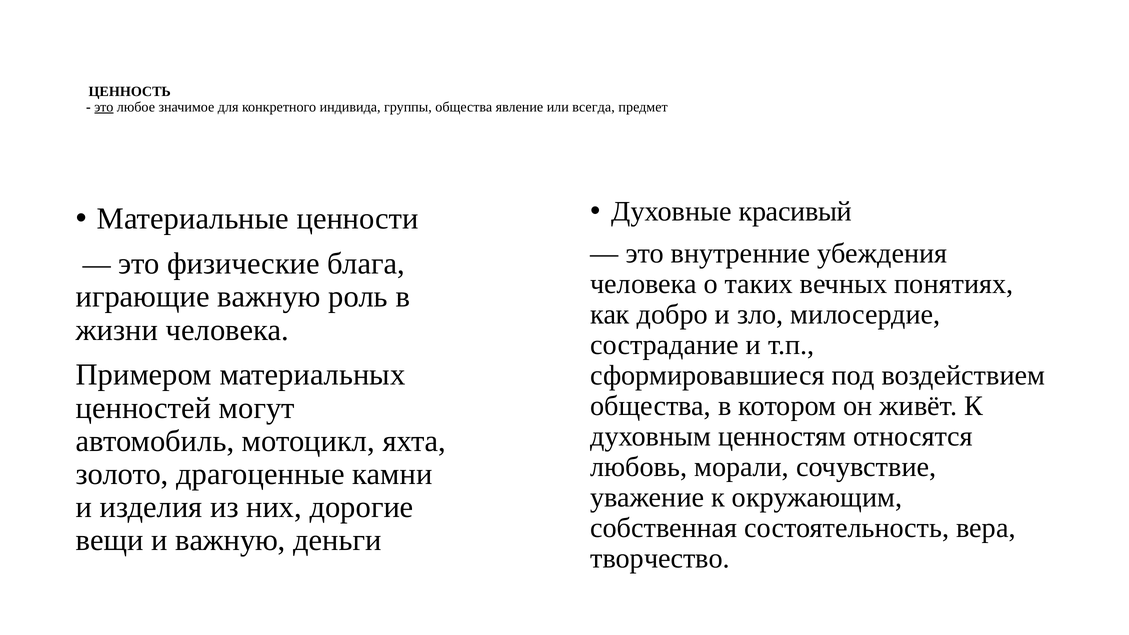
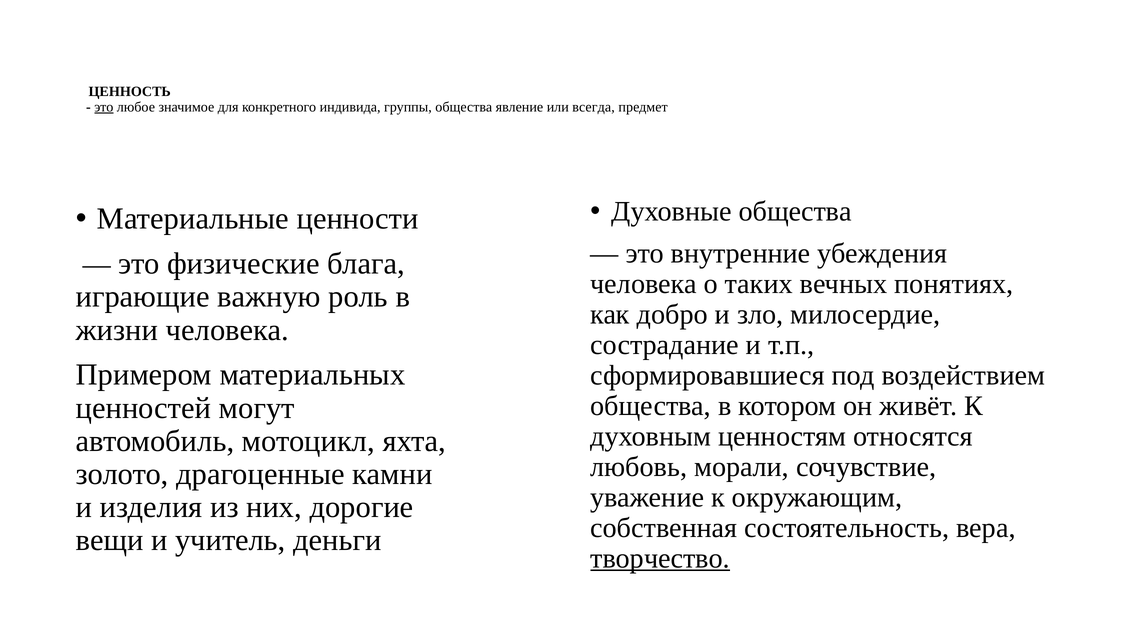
Духовные красивый: красивый -> общества
и важную: важную -> учитель
творчество underline: none -> present
